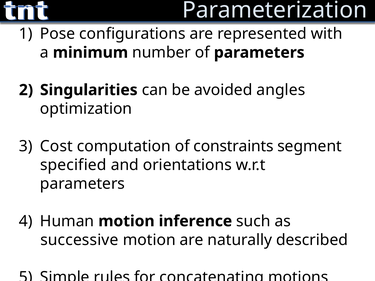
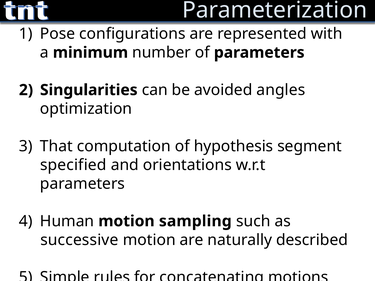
Cost: Cost -> That
constraints: constraints -> hypothesis
inference: inference -> sampling
